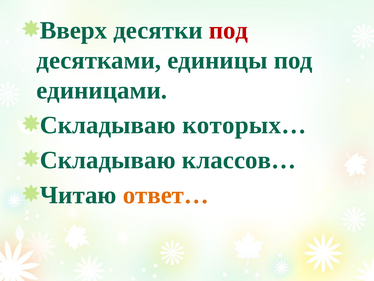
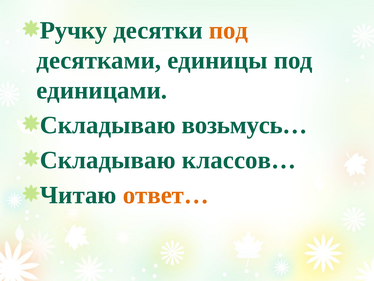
Вверх: Вверх -> Ручку
под at (228, 30) colour: red -> orange
которых…: которых… -> возьмусь…
